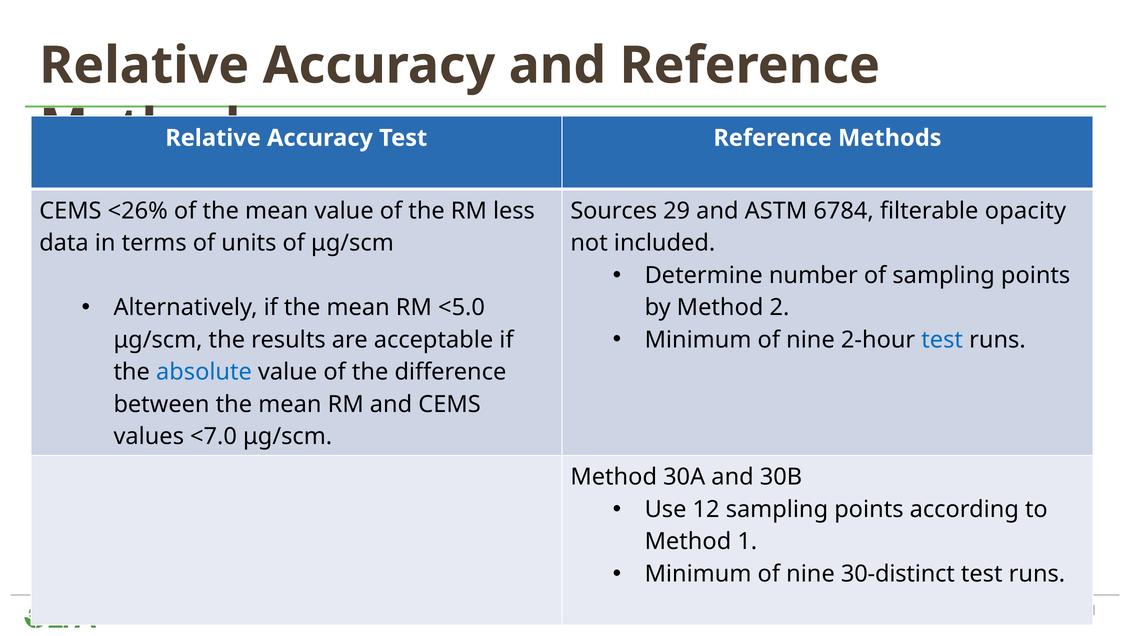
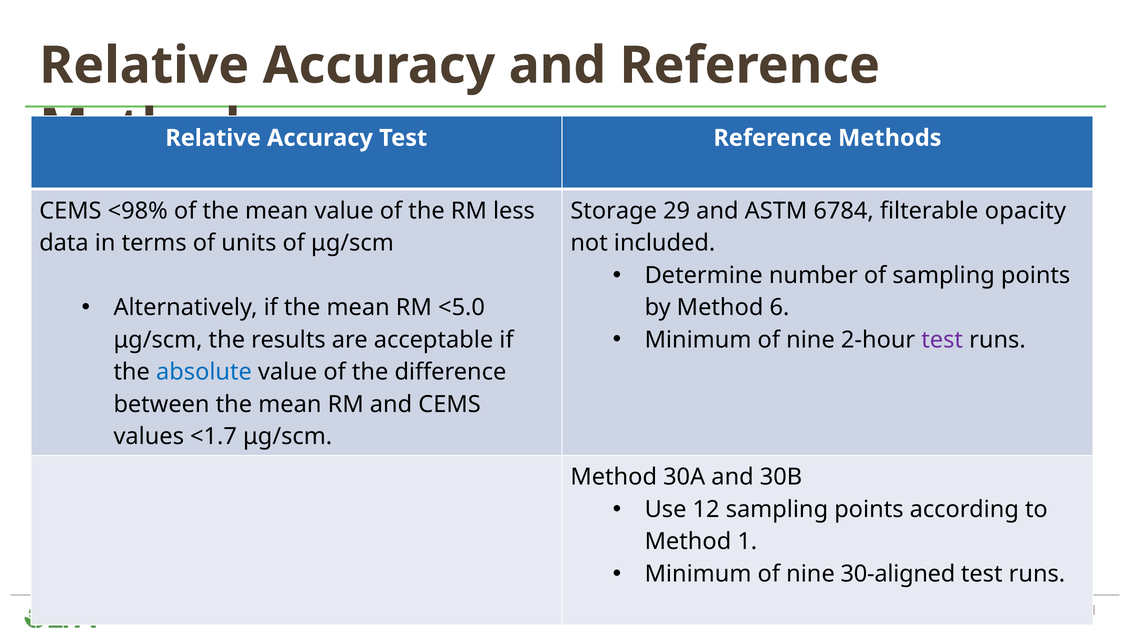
<26%: <26% -> <98%
Sources: Sources -> Storage
2: 2 -> 6
test at (942, 340) colour: blue -> purple
<7.0: <7.0 -> <1.7
30-distinct: 30-distinct -> 30-aligned
